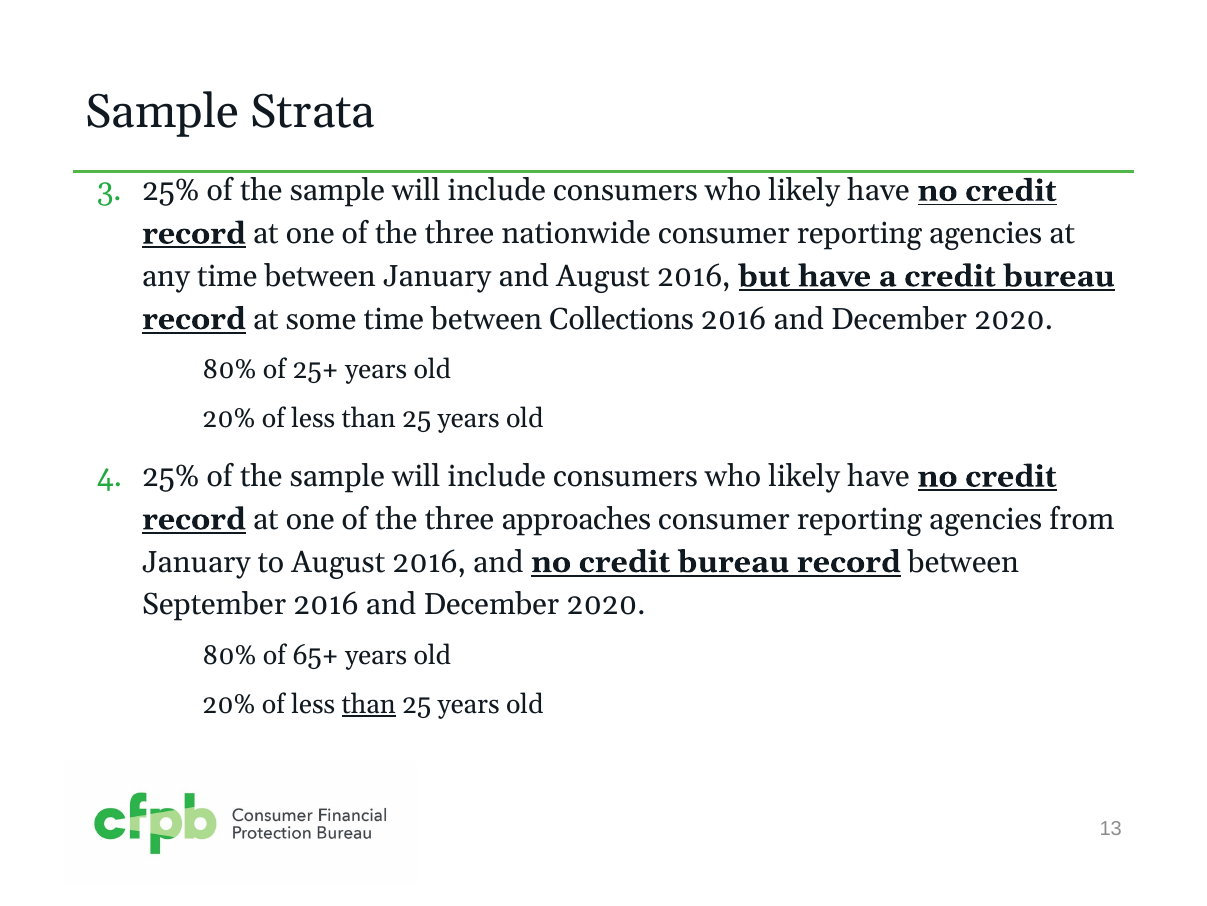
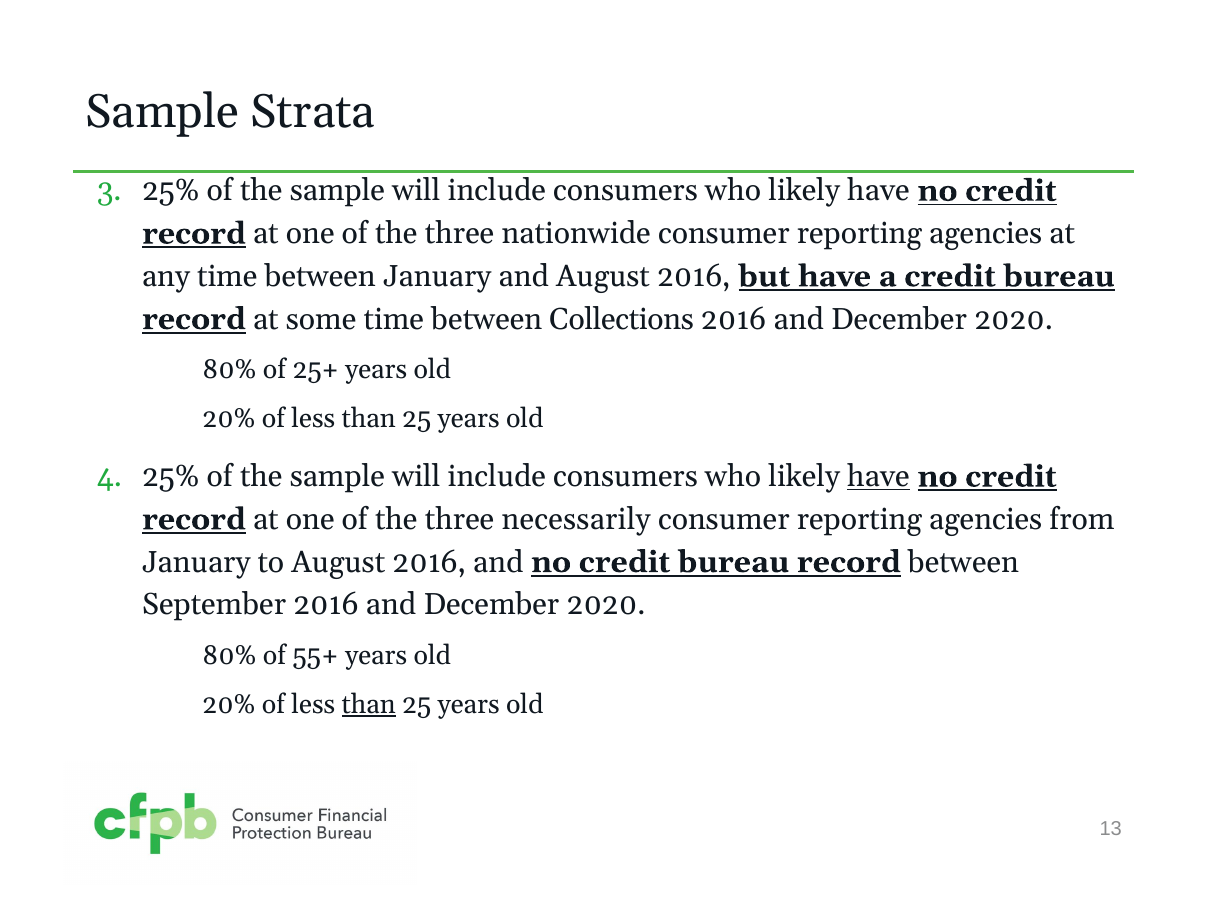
have at (878, 476) underline: none -> present
approaches: approaches -> necessarily
65+: 65+ -> 55+
